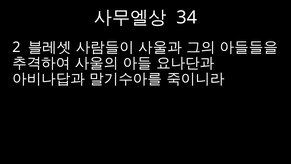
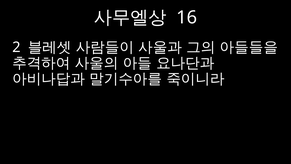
34: 34 -> 16
